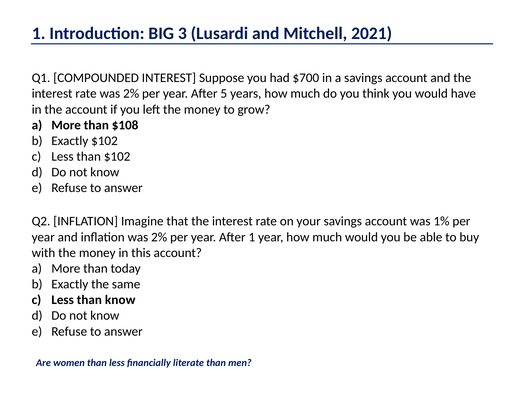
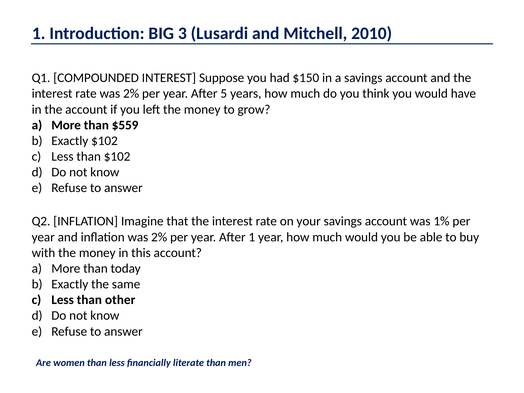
2021: 2021 -> 2010
$700: $700 -> $150
$108: $108 -> $559
than know: know -> other
